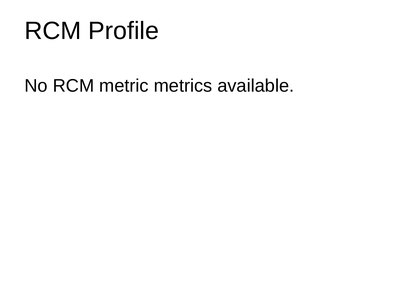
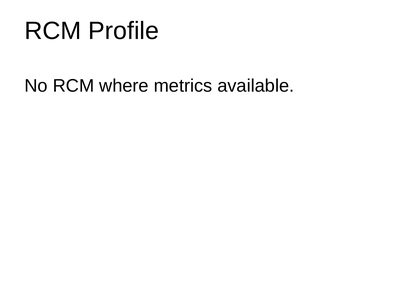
metric: metric -> where
